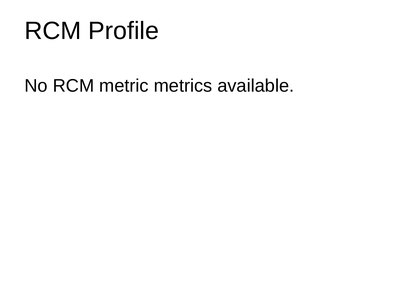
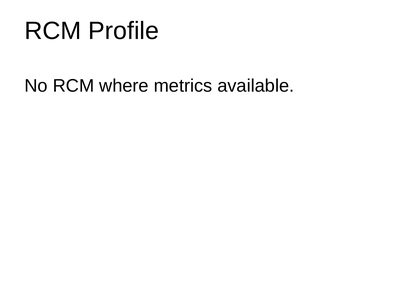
metric: metric -> where
